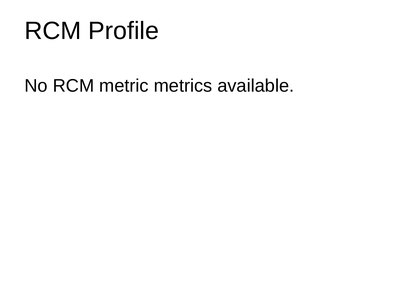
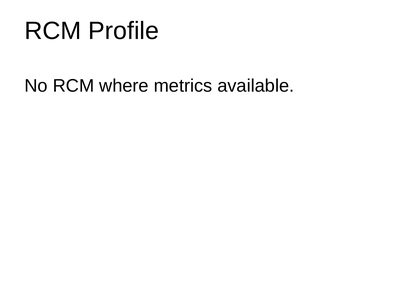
metric: metric -> where
